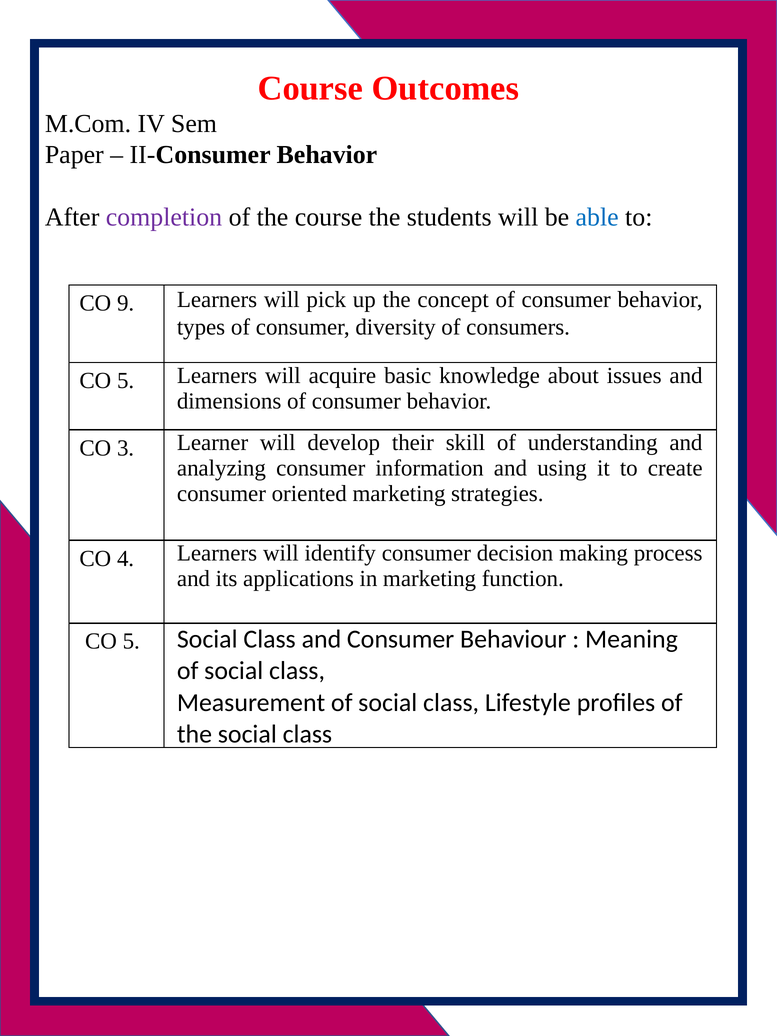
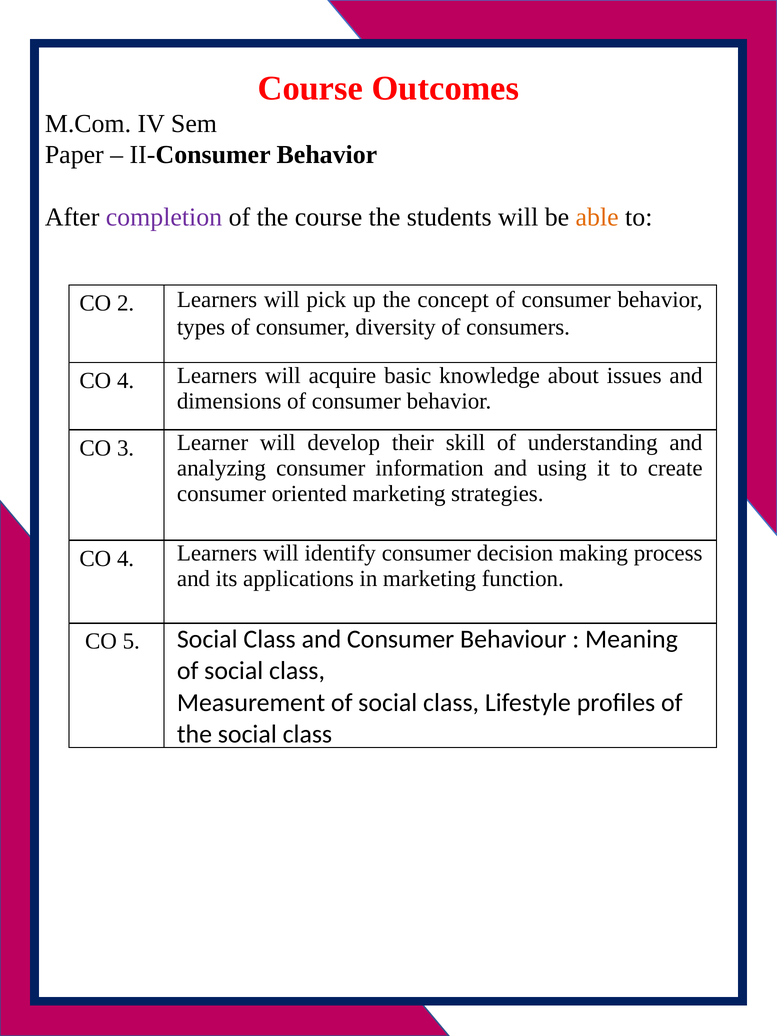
able colour: blue -> orange
9: 9 -> 2
5 at (126, 381): 5 -> 4
